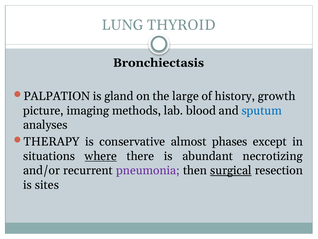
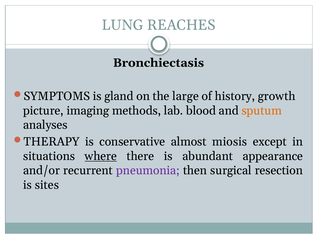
THYROID: THYROID -> REACHES
PALPATION: PALPATION -> SYMPTOMS
sputum colour: blue -> orange
phases: phases -> miosis
necrotizing: necrotizing -> appearance
surgical underline: present -> none
